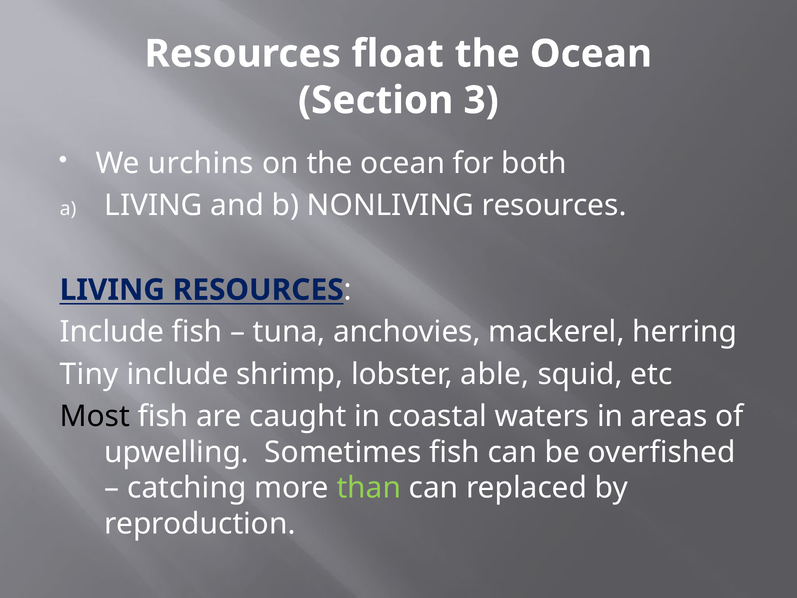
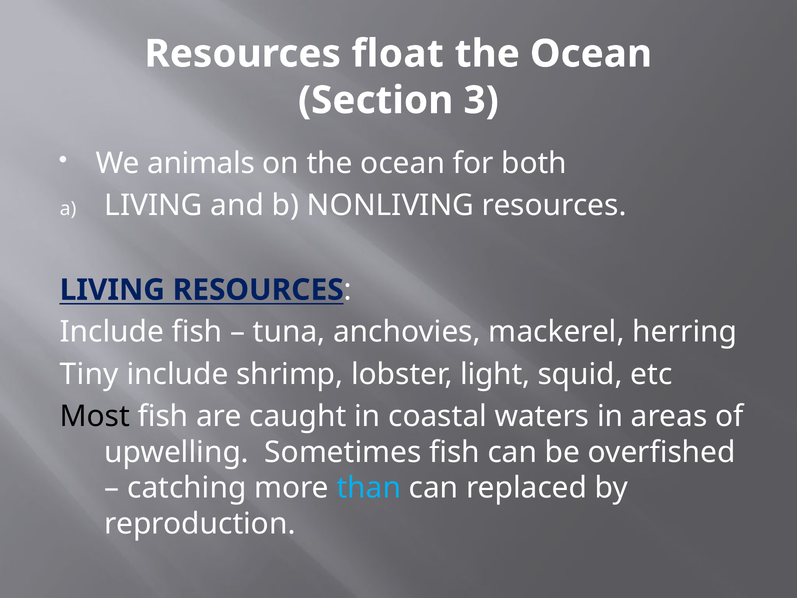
urchins: urchins -> animals
able: able -> light
than colour: light green -> light blue
